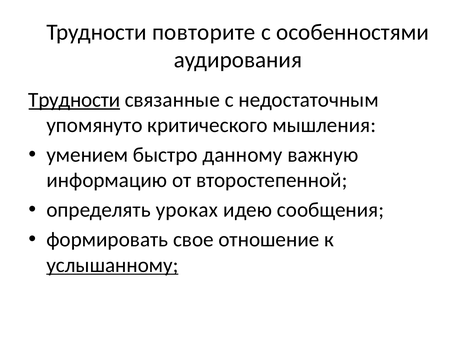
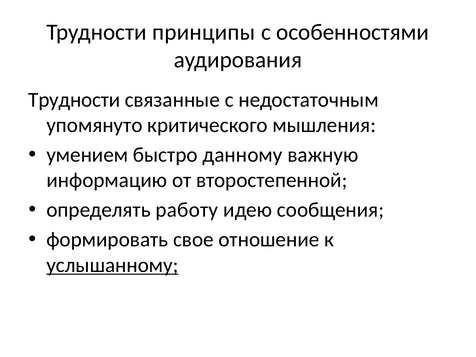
повторите: повторите -> принципы
Трудности at (74, 100) underline: present -> none
уроках: уроках -> работу
